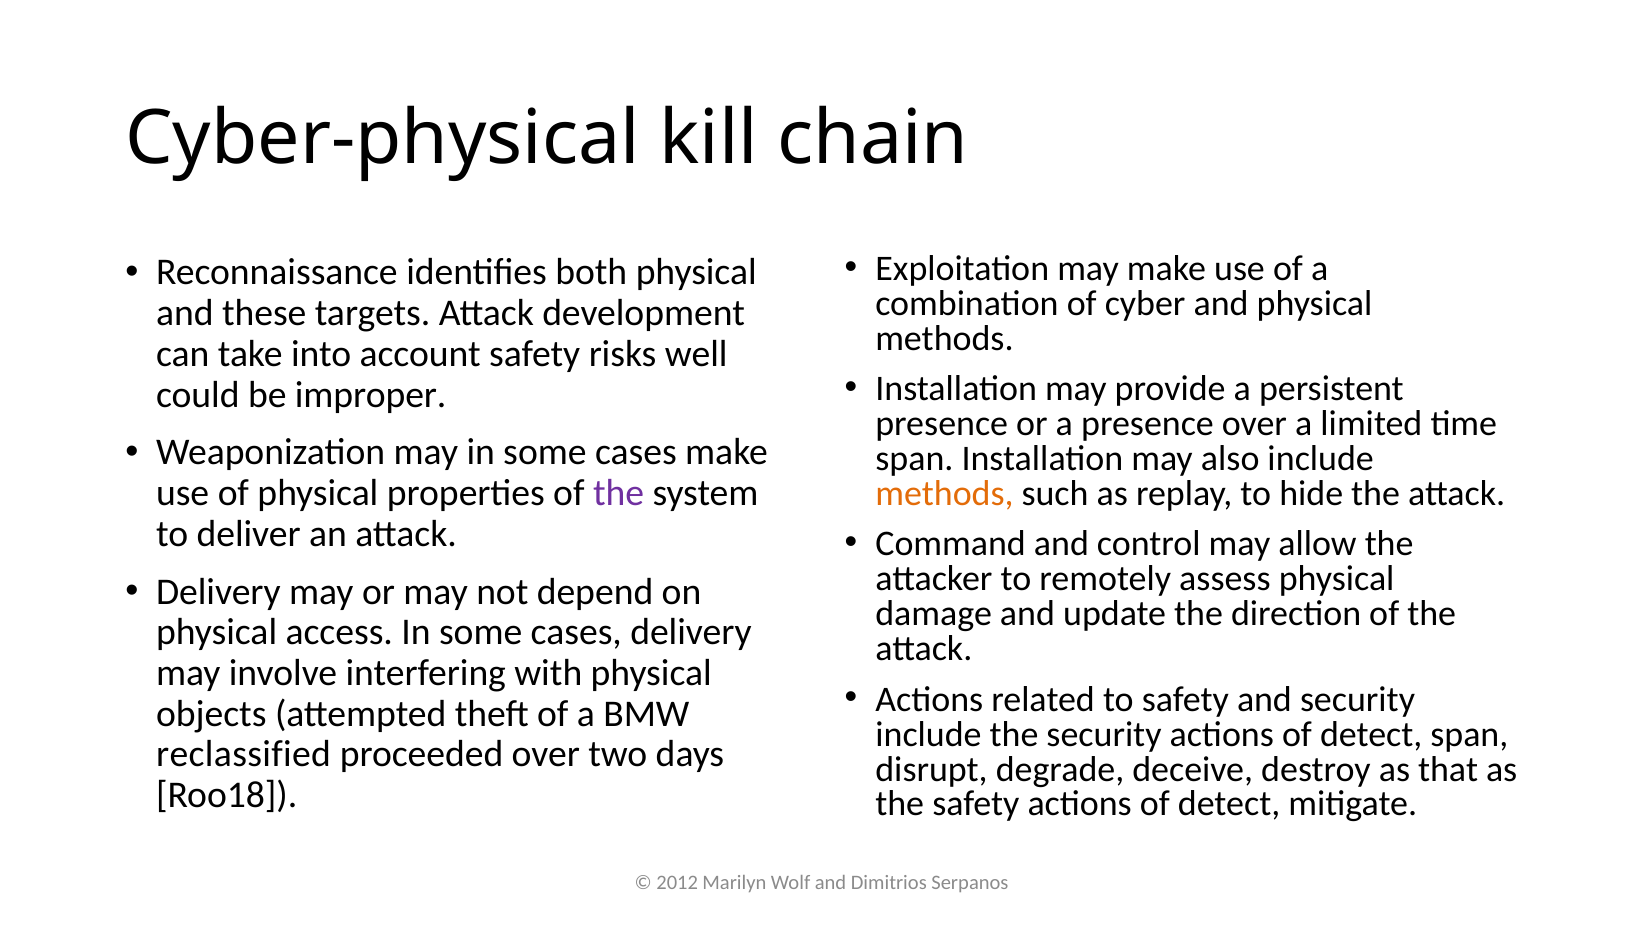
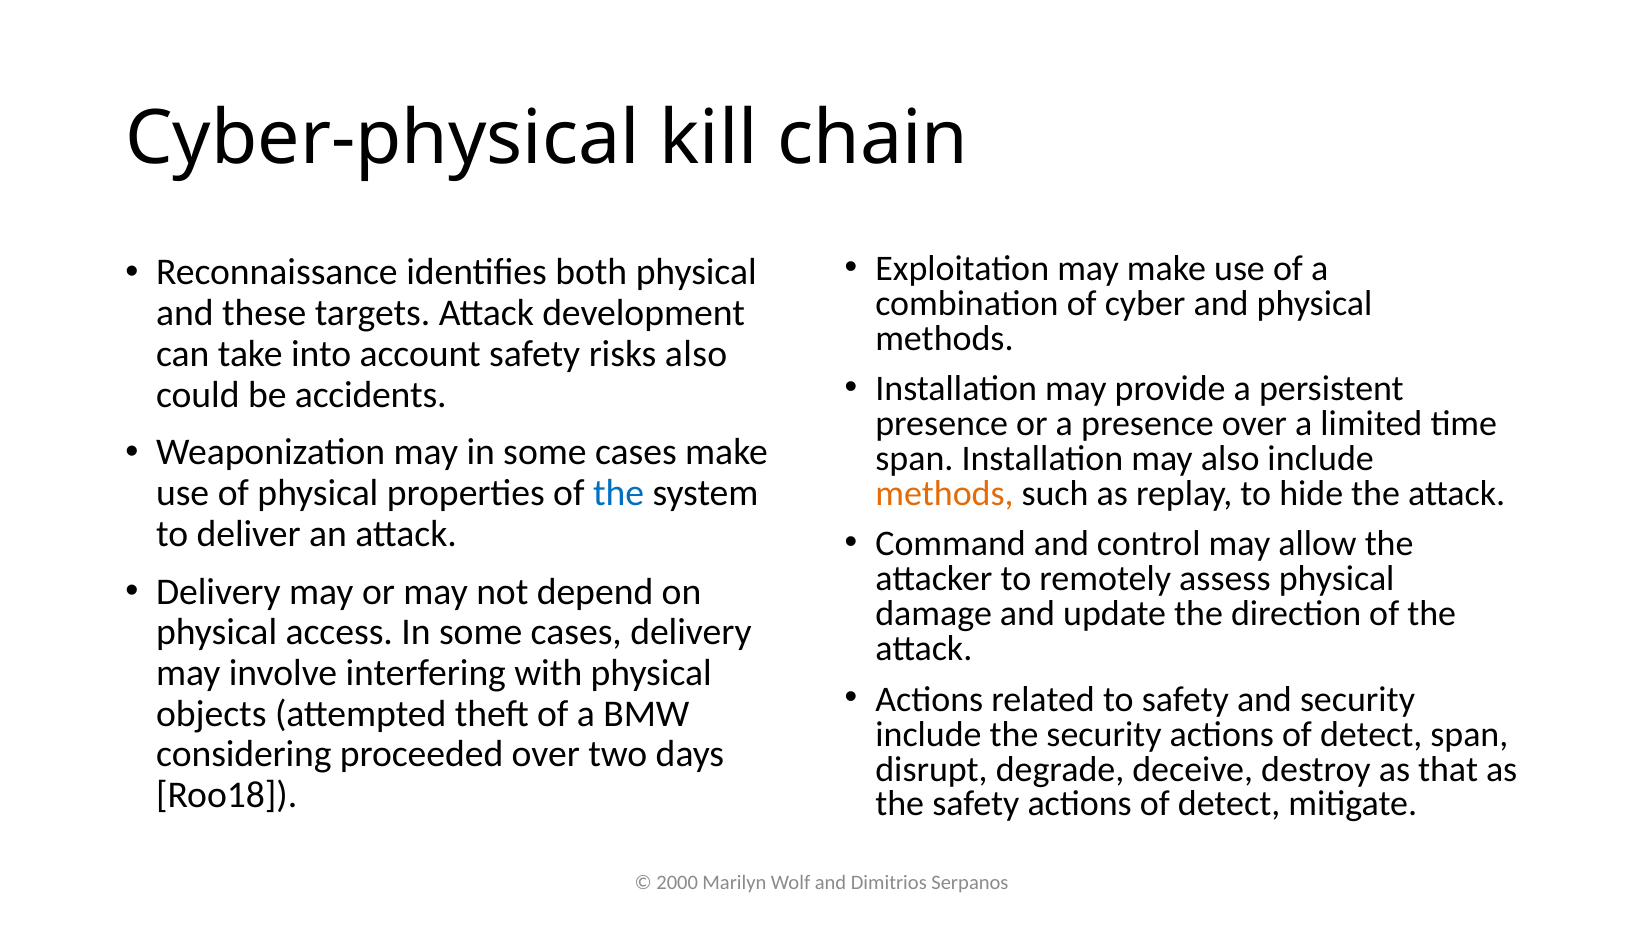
risks well: well -> also
improper: improper -> accidents
the at (619, 493) colour: purple -> blue
reclassified: reclassified -> considering
2012: 2012 -> 2000
